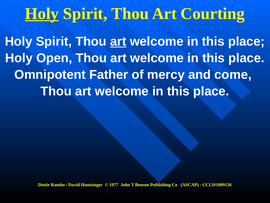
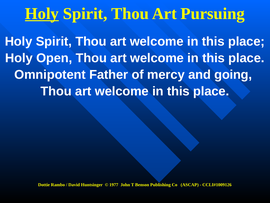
Courting: Courting -> Pursuing
art at (118, 41) underline: present -> none
come: come -> going
